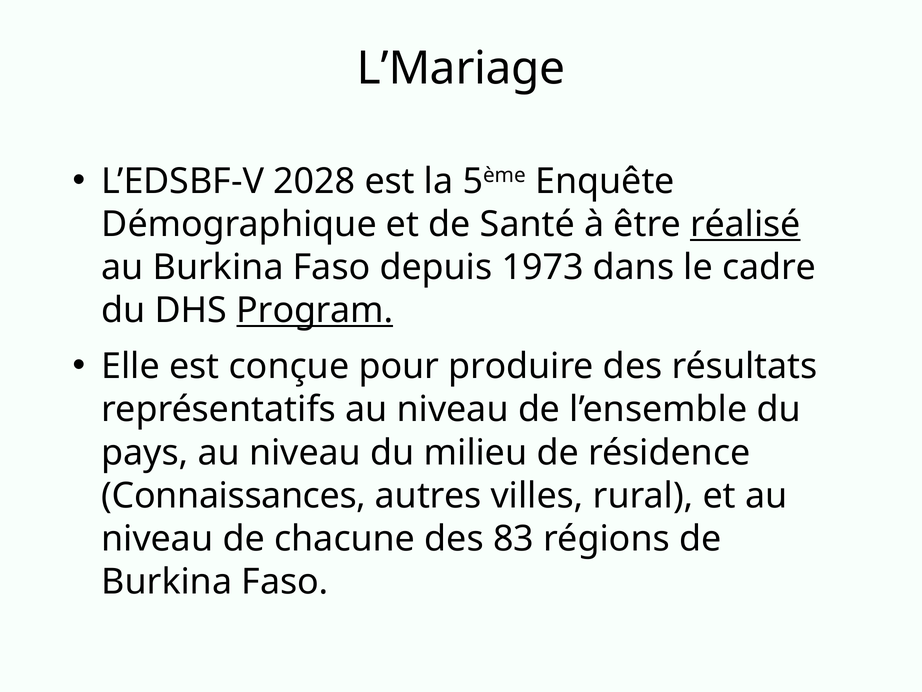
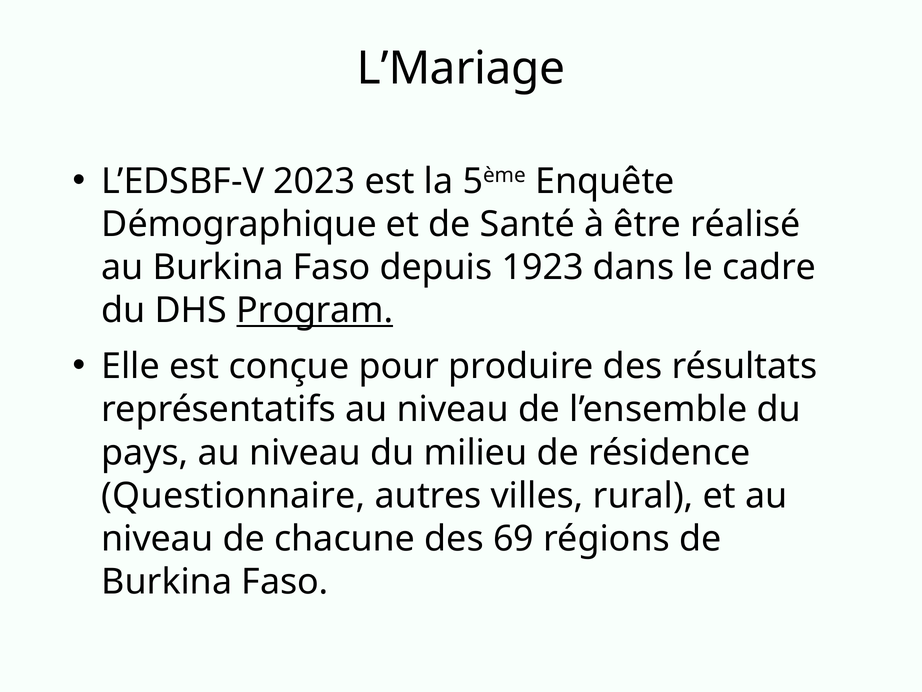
2028: 2028 -> 2023
réalisé underline: present -> none
1973: 1973 -> 1923
Connaissances: Connaissances -> Questionnaire
83: 83 -> 69
